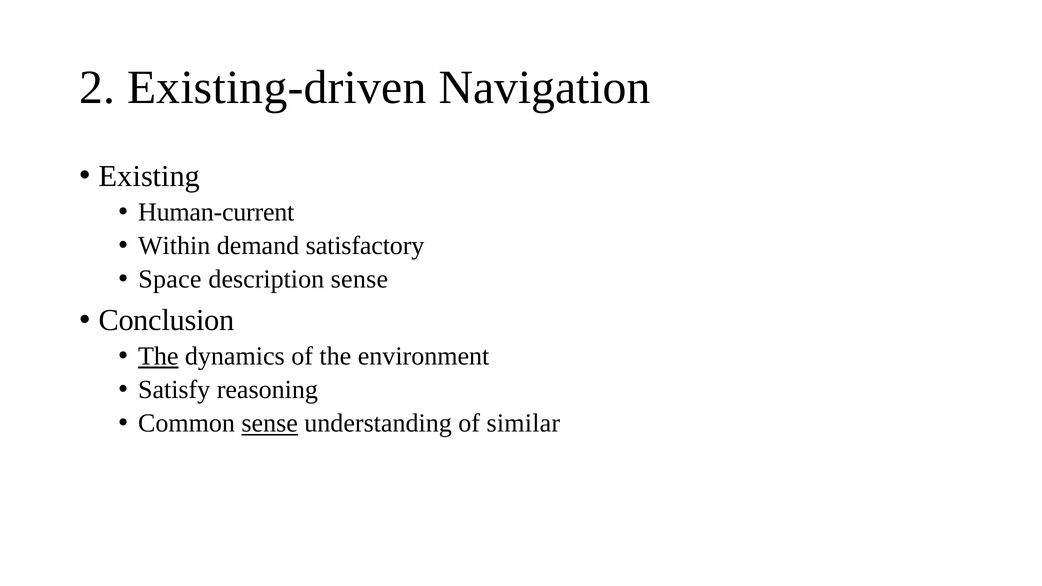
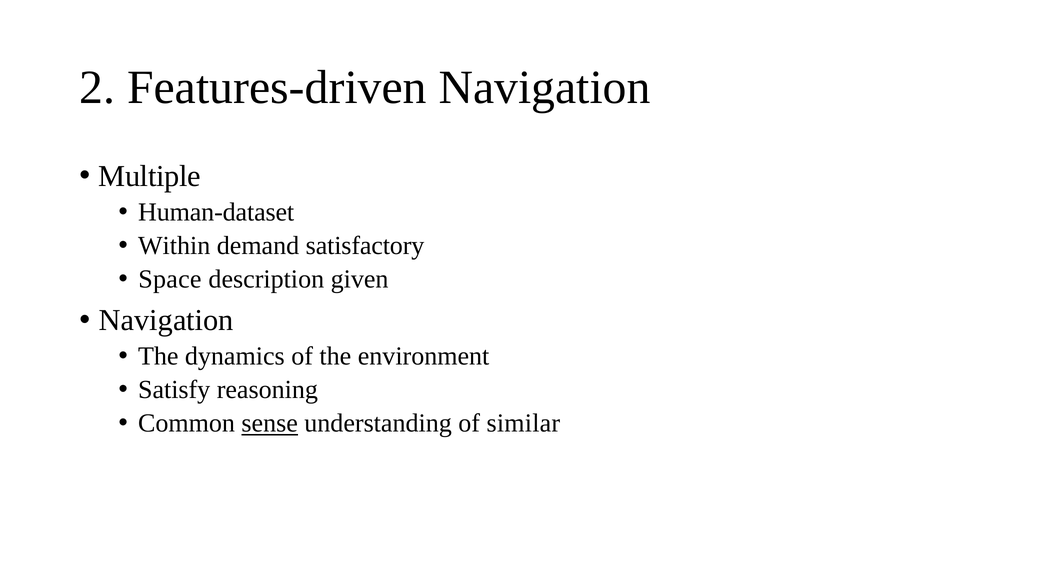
Existing-driven: Existing-driven -> Features-driven
Existing: Existing -> Multiple
Human-current: Human-current -> Human-dataset
description sense: sense -> given
Conclusion at (166, 320): Conclusion -> Navigation
The at (158, 356) underline: present -> none
